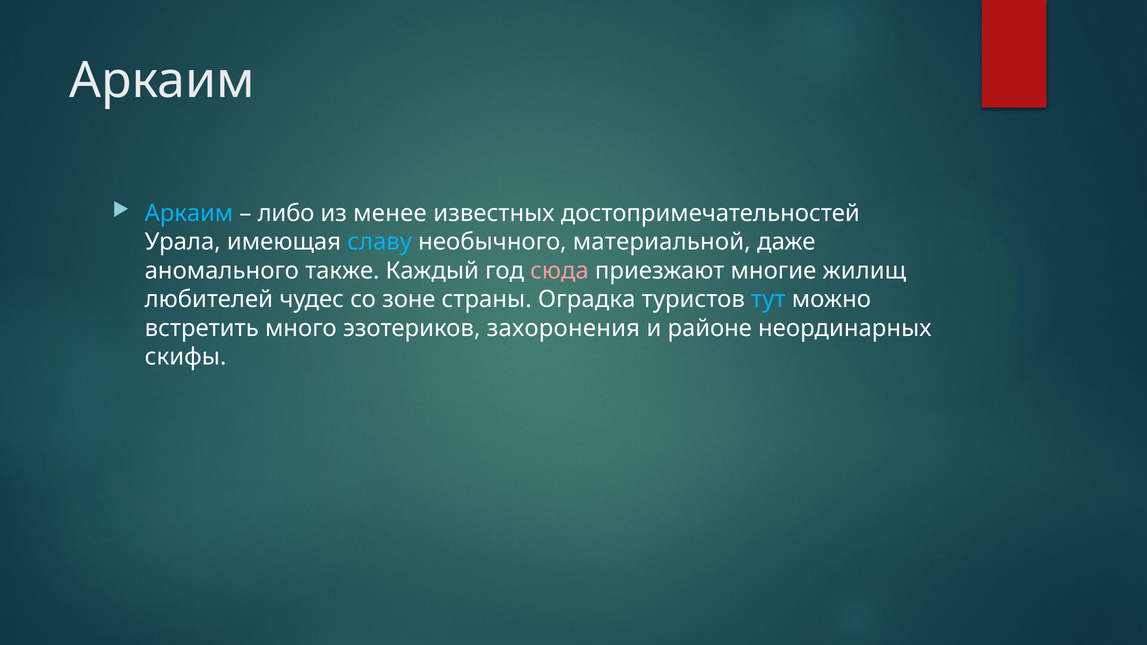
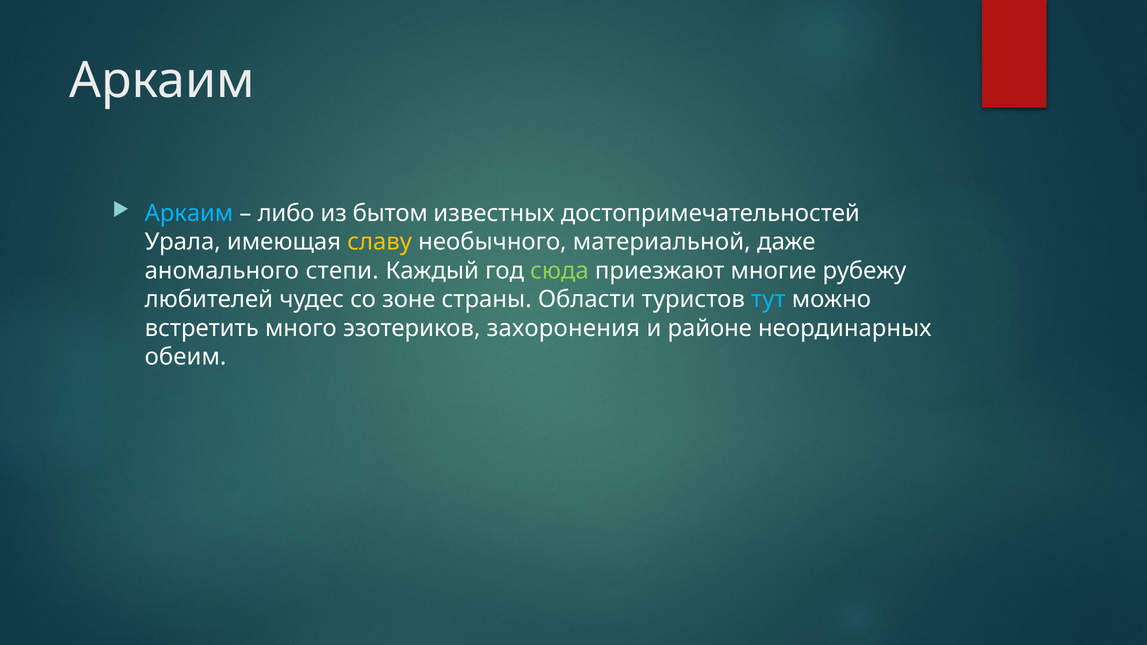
менее: менее -> бытом
славу colour: light blue -> yellow
также: также -> степи
сюда colour: pink -> light green
жилищ: жилищ -> рубежу
Оградка: Оградка -> Области
скифы: скифы -> обеим
